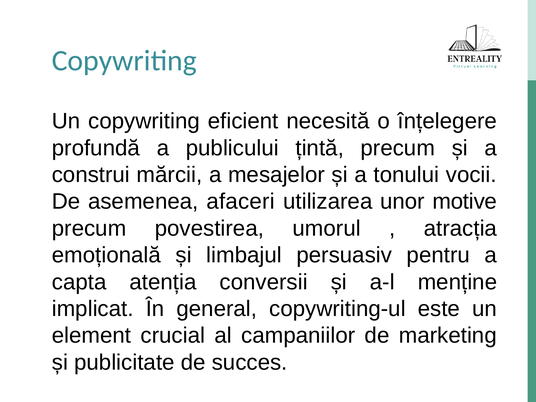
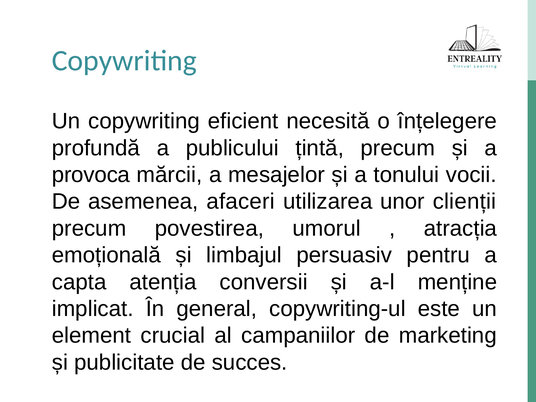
construi: construi -> provoca
motive: motive -> clienții
